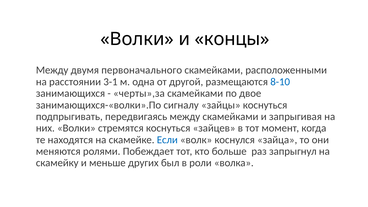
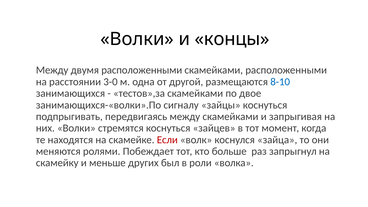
двумя первоначального: первоначального -> расположенными
3-1: 3-1 -> 3-0
черты»,за: черты»,за -> тестов»,за
Если colour: blue -> red
